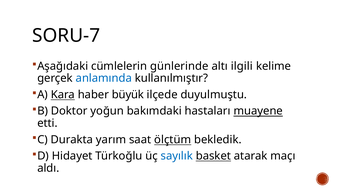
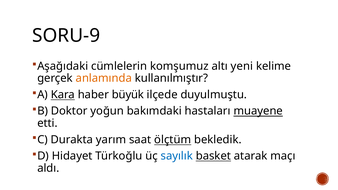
SORU-7: SORU-7 -> SORU-9
günlerinde: günlerinde -> komşumuz
ilgili: ilgili -> yeni
anlamında colour: blue -> orange
